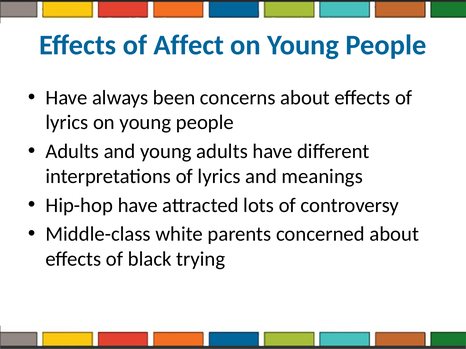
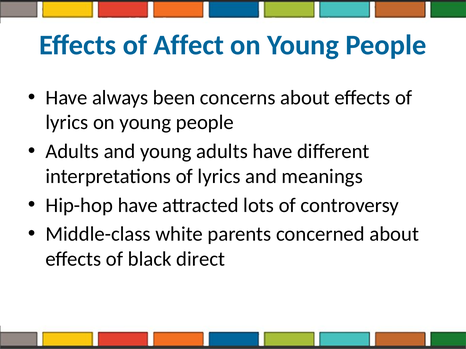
trying: trying -> direct
